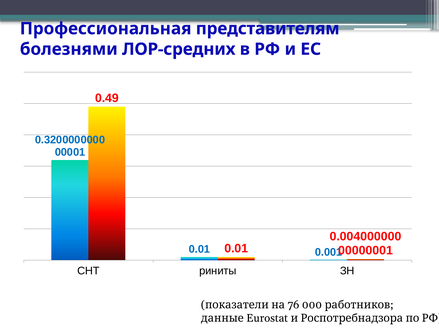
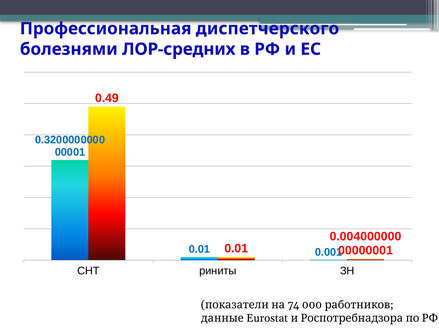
представителям: представителям -> диспетчерского
76: 76 -> 74
